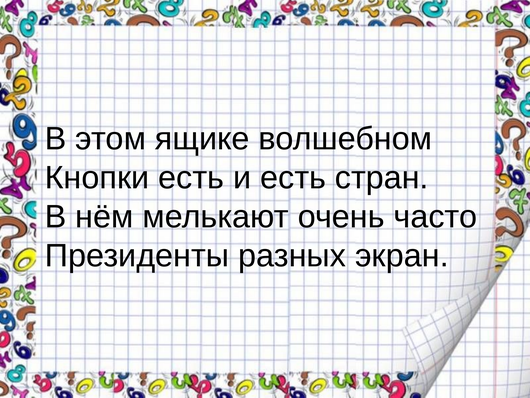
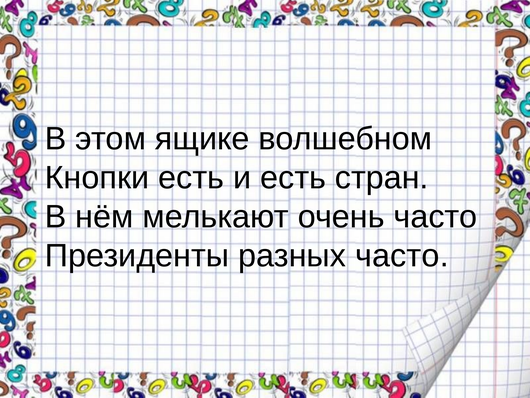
разных экран: экран -> часто
